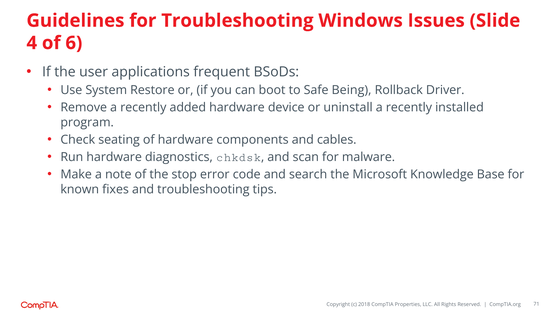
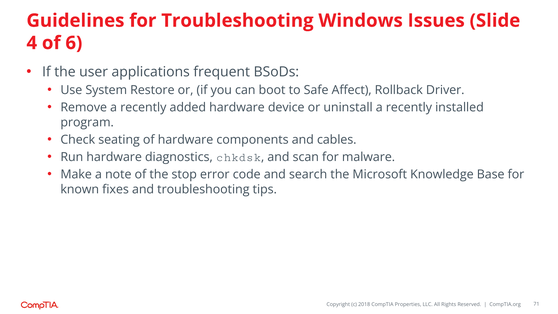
Being: Being -> Affect
